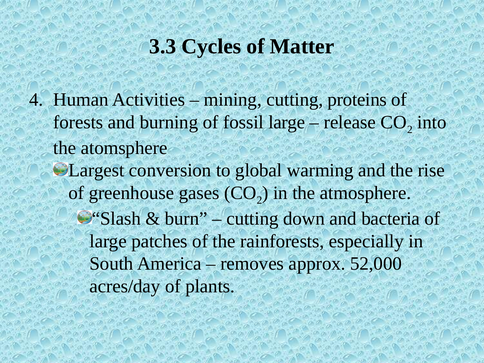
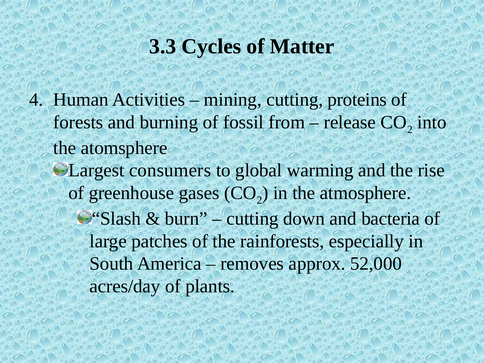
fossil large: large -> from
conversion: conversion -> consumers
